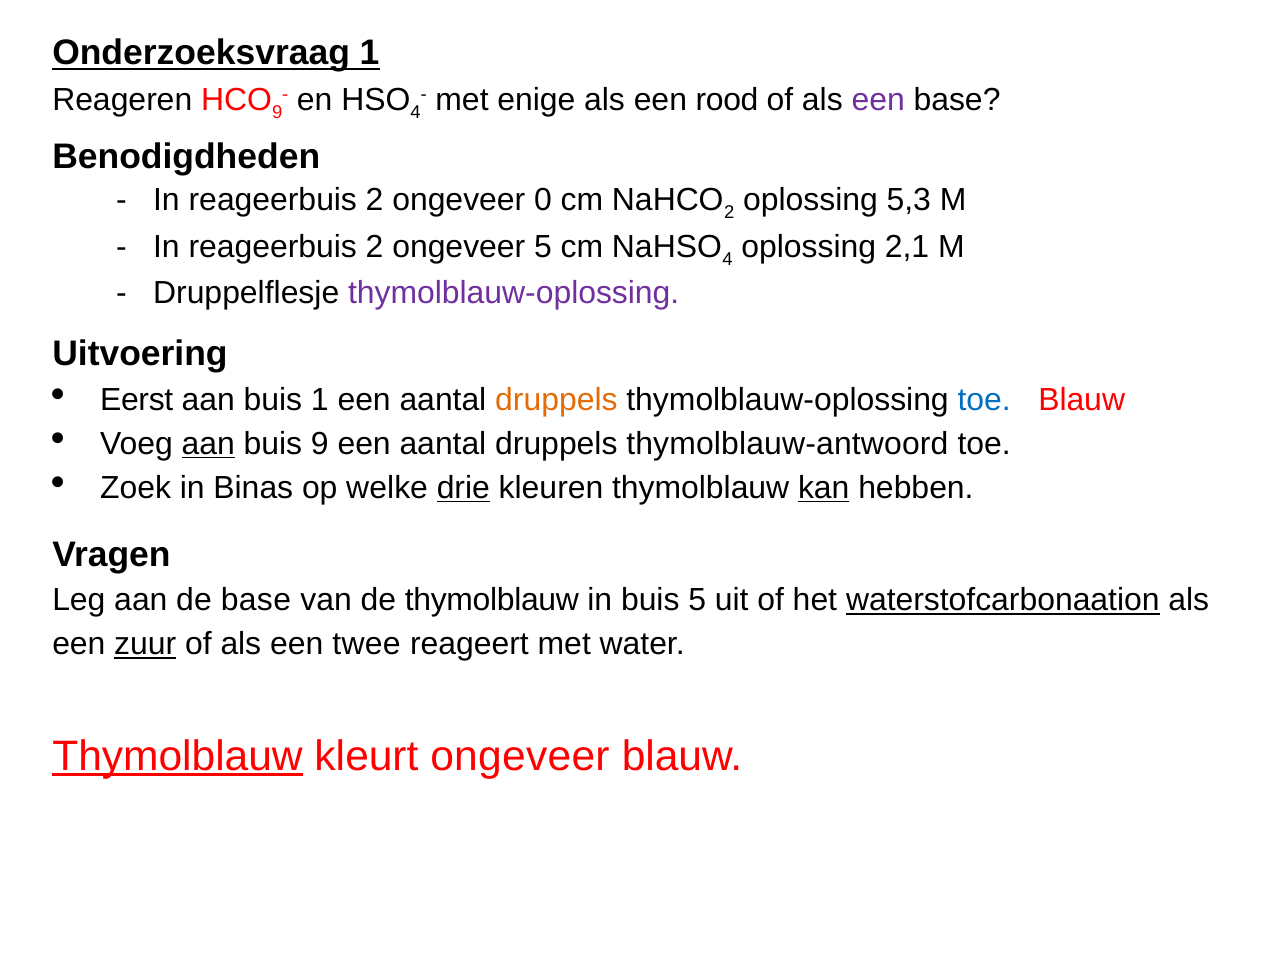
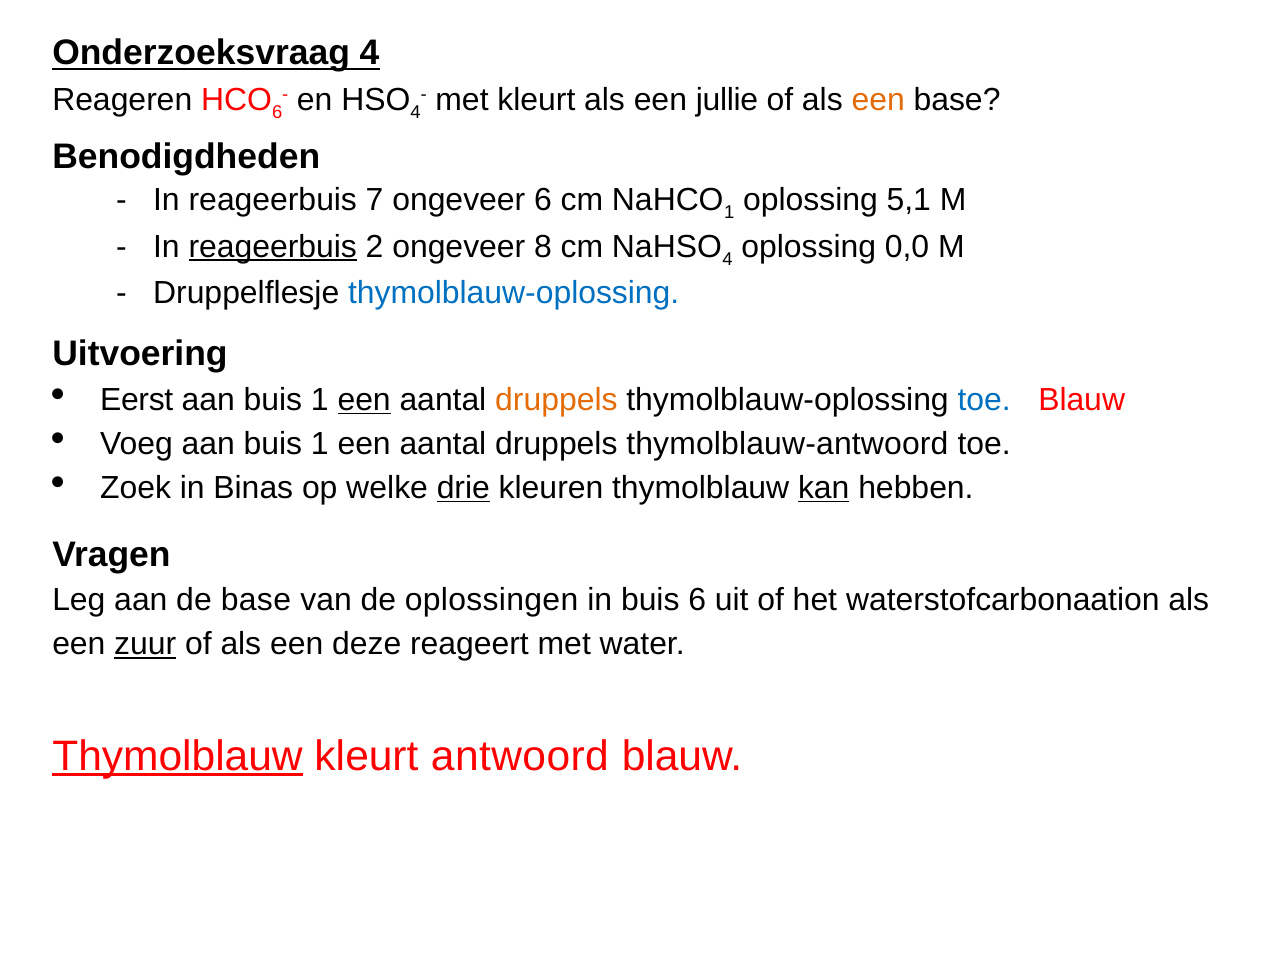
Onderzoeksvraag 1: 1 -> 4
9 at (277, 112): 9 -> 6
met enige: enige -> kleurt
rood: rood -> jullie
een at (878, 100) colour: purple -> orange
2 at (375, 200): 2 -> 7
ongeveer 0: 0 -> 6
2 at (729, 212): 2 -> 1
5,3: 5,3 -> 5,1
reageerbuis at (273, 247) underline: none -> present
ongeveer 5: 5 -> 8
2,1: 2,1 -> 0,0
thymolblauw-oplossing at (514, 293) colour: purple -> blue
een at (364, 400) underline: none -> present
aan at (208, 444) underline: present -> none
9 at (320, 444): 9 -> 1
de thymolblauw: thymolblauw -> oplossingen
buis 5: 5 -> 6
waterstofcarbonaation underline: present -> none
twee: twee -> deze
kleurt ongeveer: ongeveer -> antwoord
